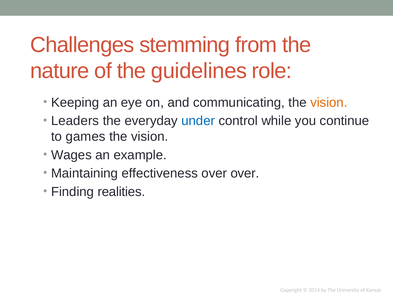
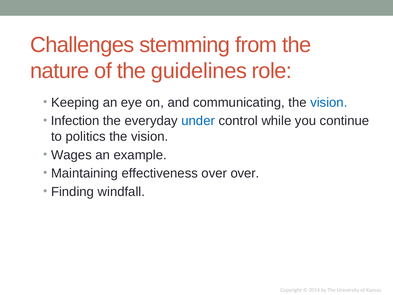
vision at (329, 102) colour: orange -> blue
Leaders: Leaders -> Infection
games: games -> politics
realities: realities -> windfall
